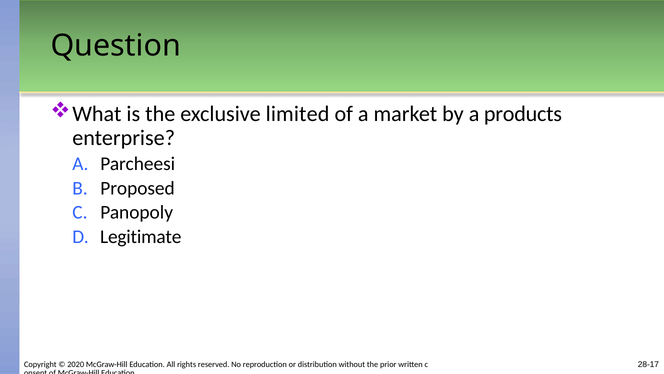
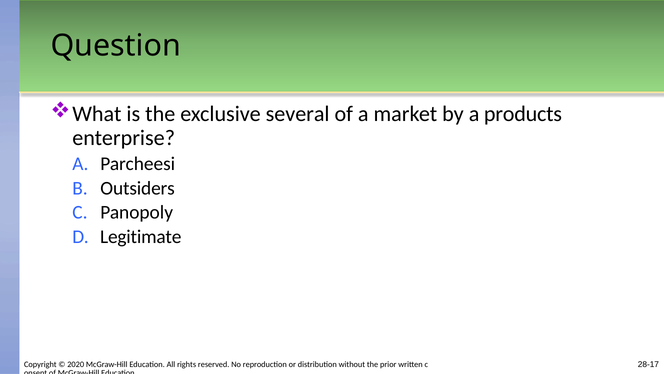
limited: limited -> several
Proposed: Proposed -> Outsiders
